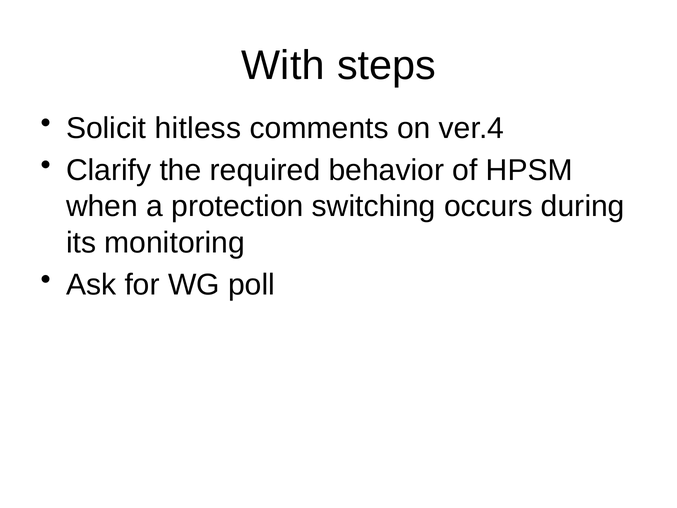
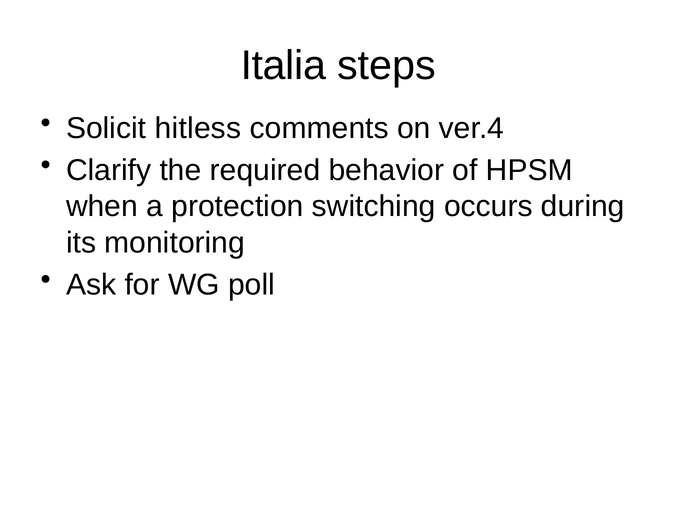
With: With -> Italia
